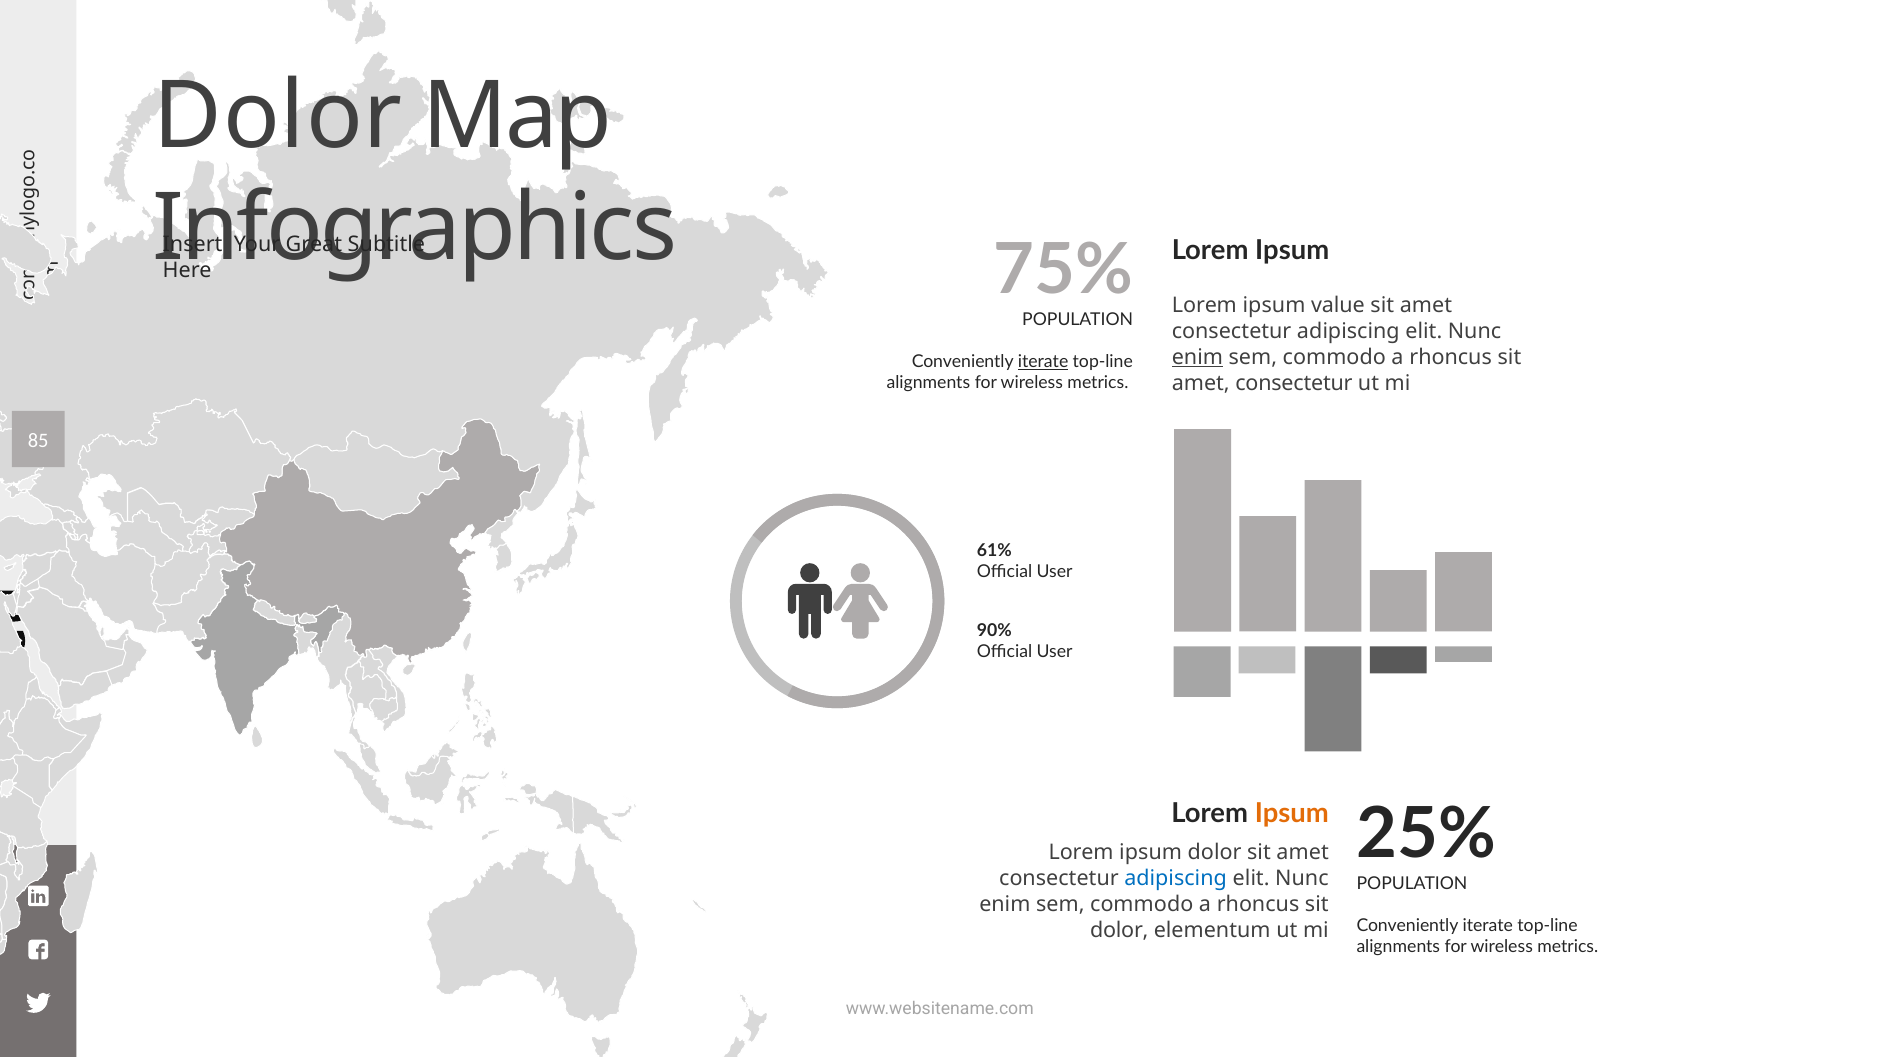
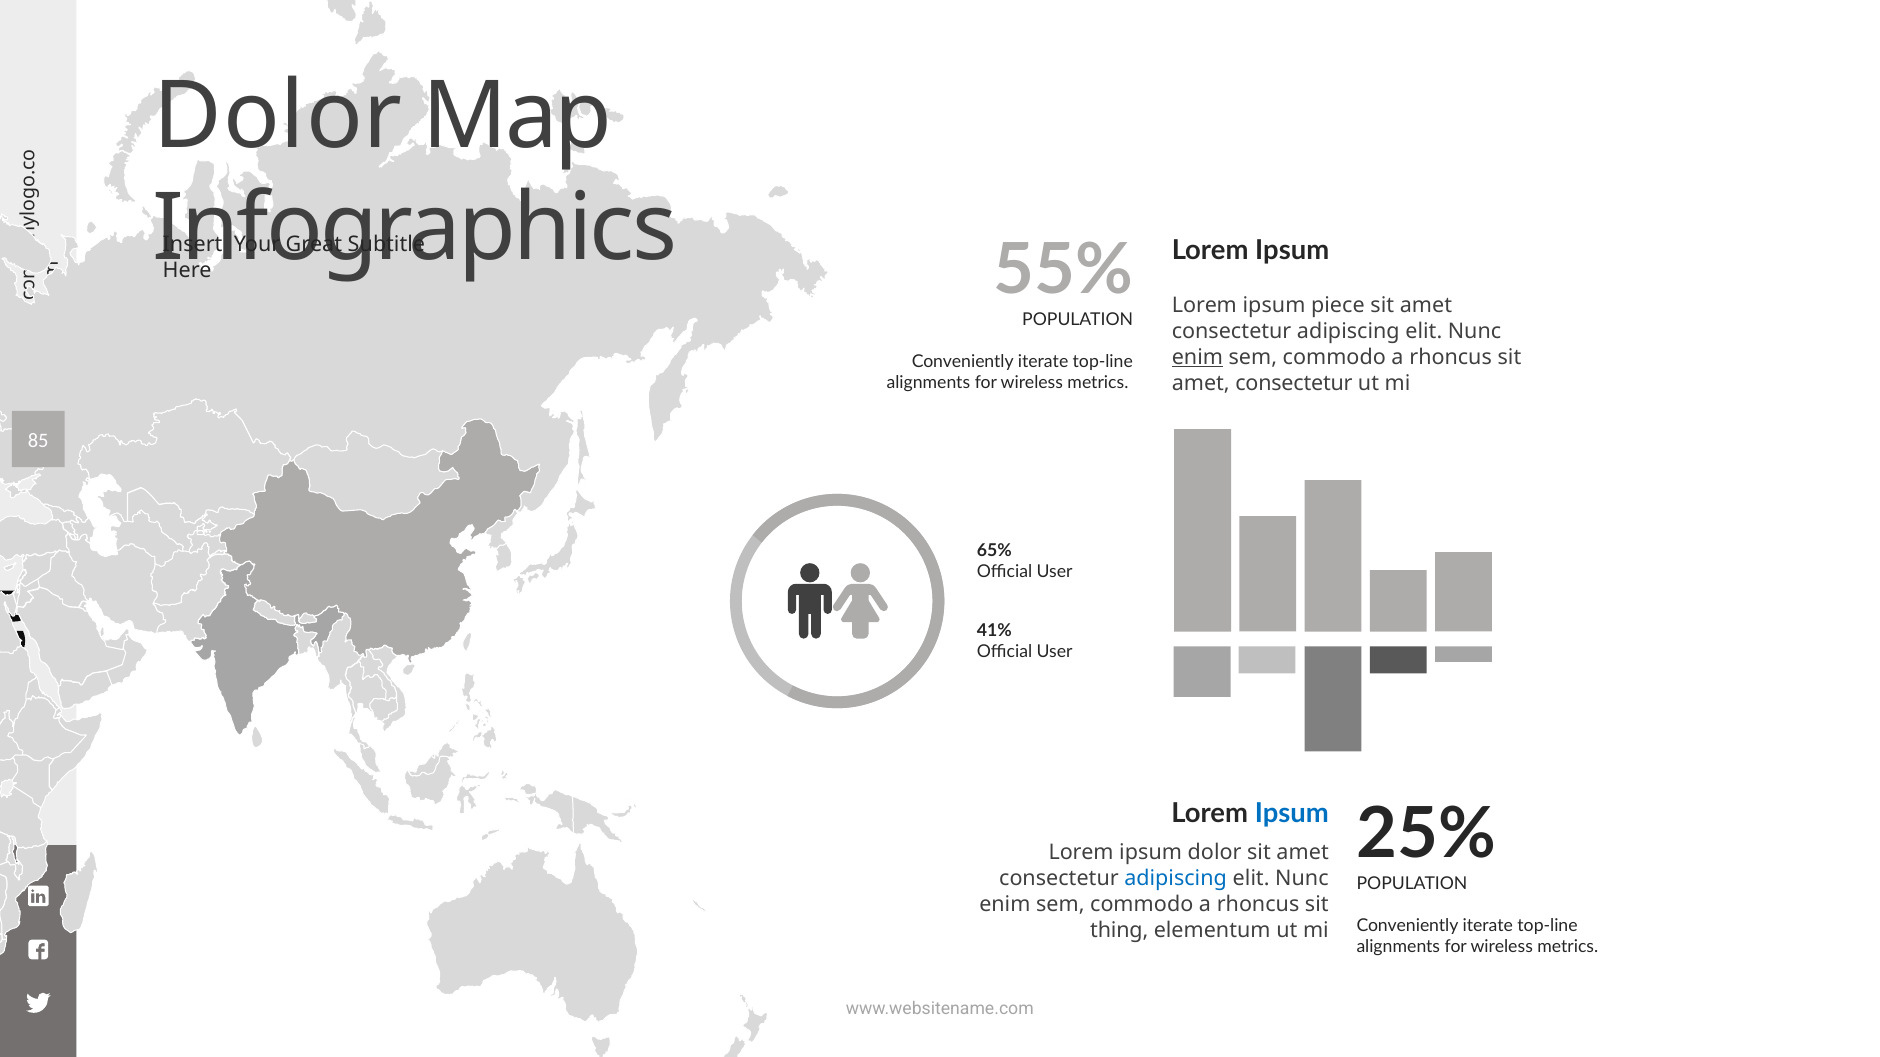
75%: 75% -> 55%
value: value -> piece
iterate at (1043, 362) underline: present -> none
61%: 61% -> 65%
90%: 90% -> 41%
Ipsum at (1292, 814) colour: orange -> blue
dolor at (1119, 930): dolor -> thing
